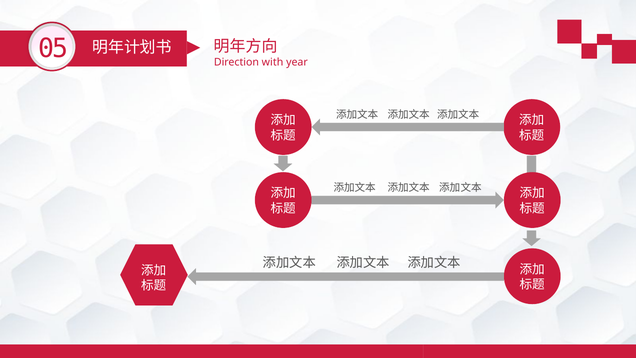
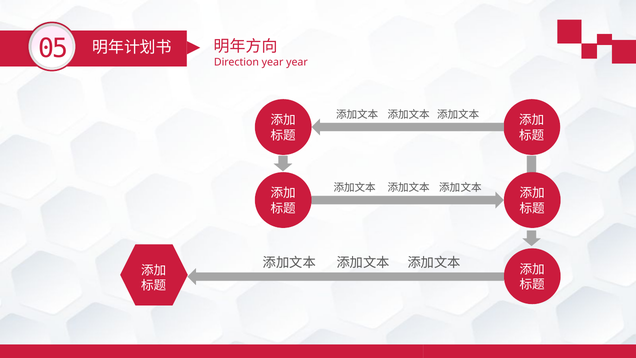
Direction with: with -> year
